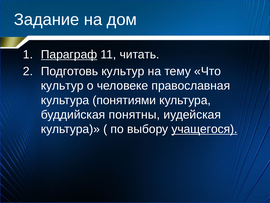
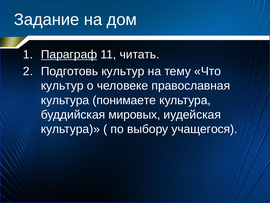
понятиями: понятиями -> понимаете
понятны: понятны -> мировых
учащегося underline: present -> none
